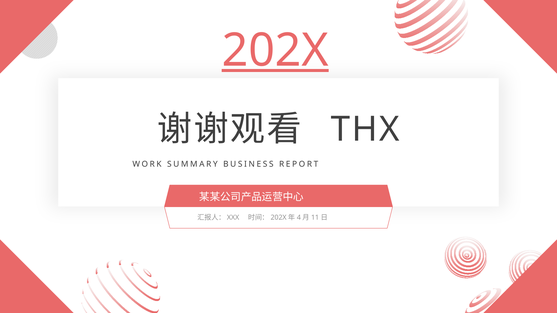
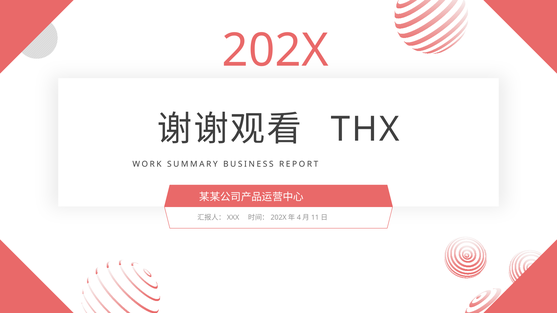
202X underline: present -> none
